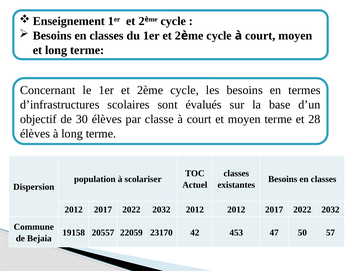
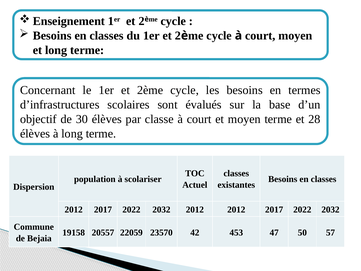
23170: 23170 -> 23570
